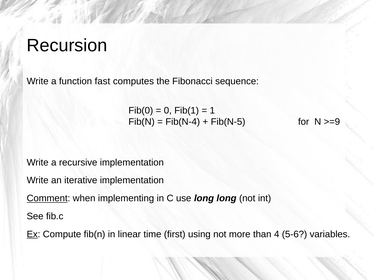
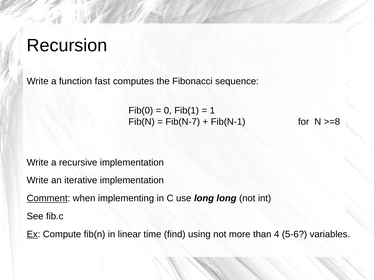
Fib(N-4: Fib(N-4 -> Fib(N-7
Fib(N-5: Fib(N-5 -> Fib(N-1
>=9: >=9 -> >=8
first: first -> find
